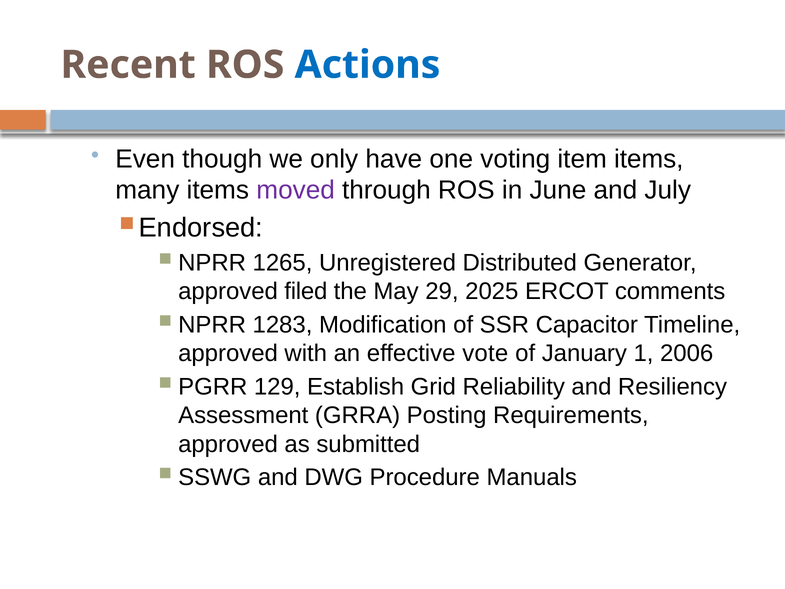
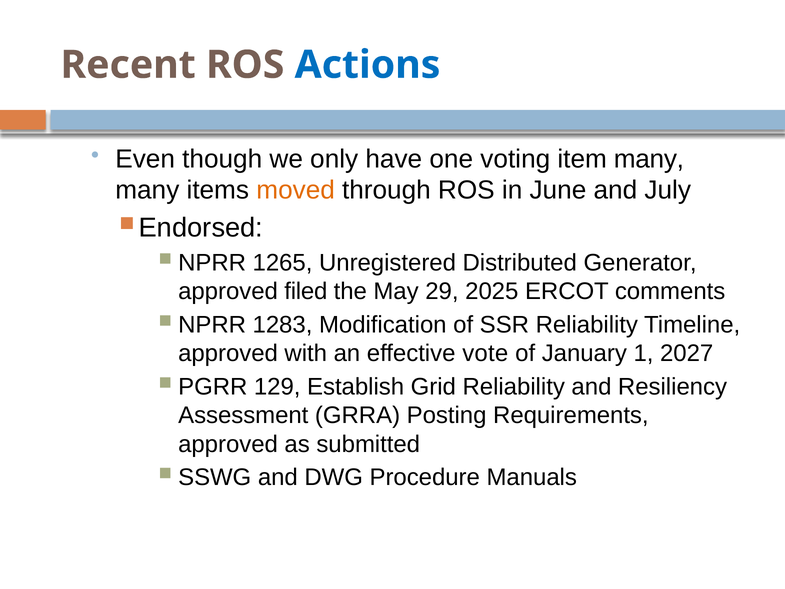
item items: items -> many
moved colour: purple -> orange
SSR Capacitor: Capacitor -> Reliability
2006: 2006 -> 2027
